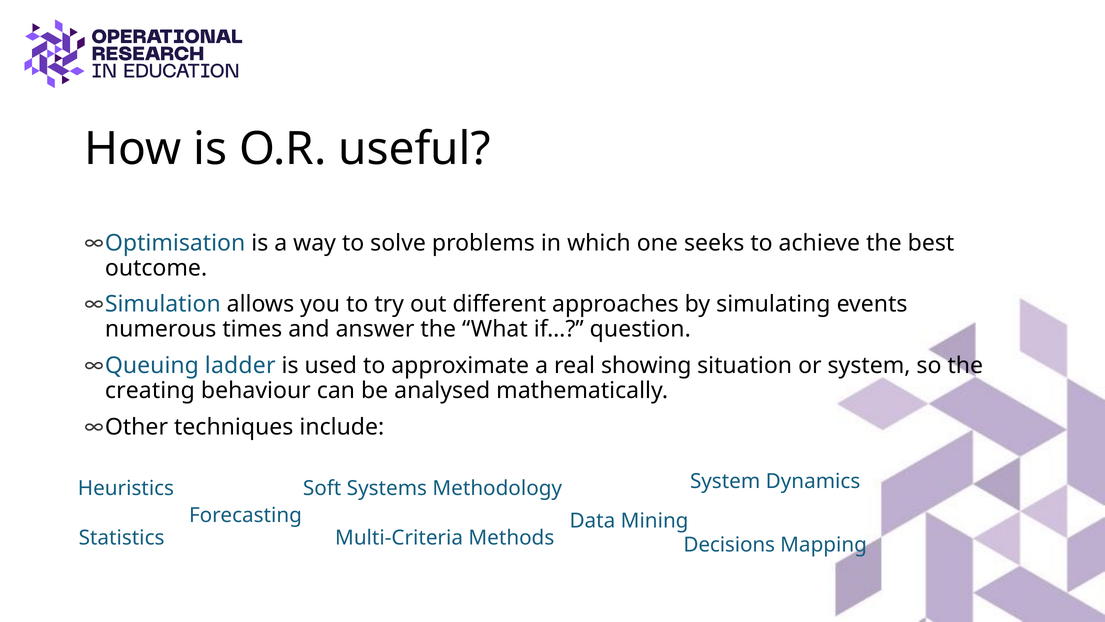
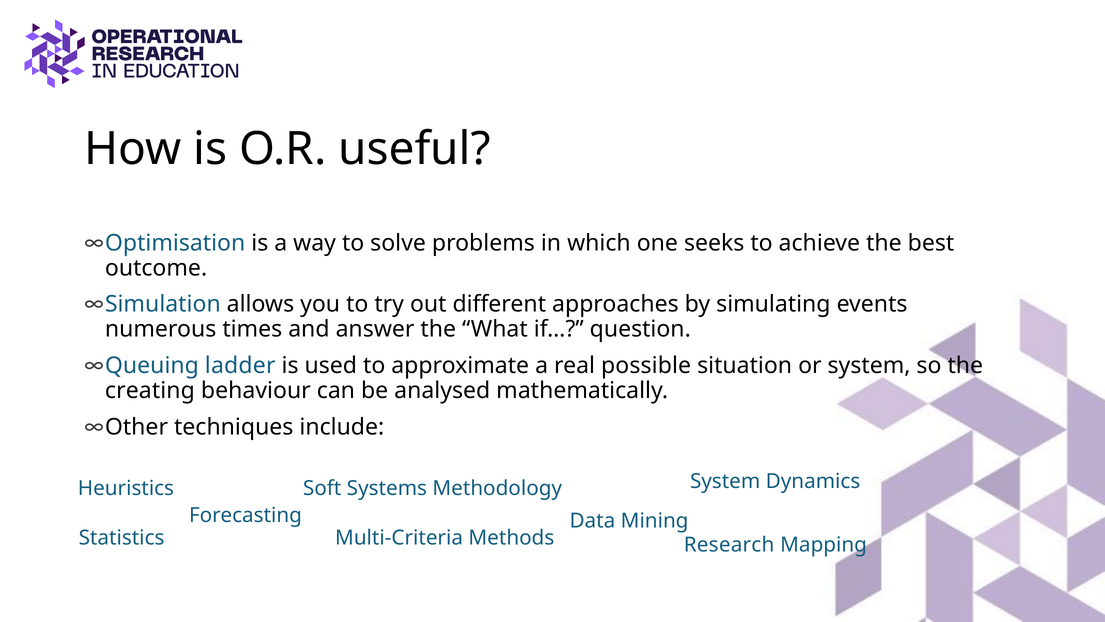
showing: showing -> possible
Decisions: Decisions -> Research
